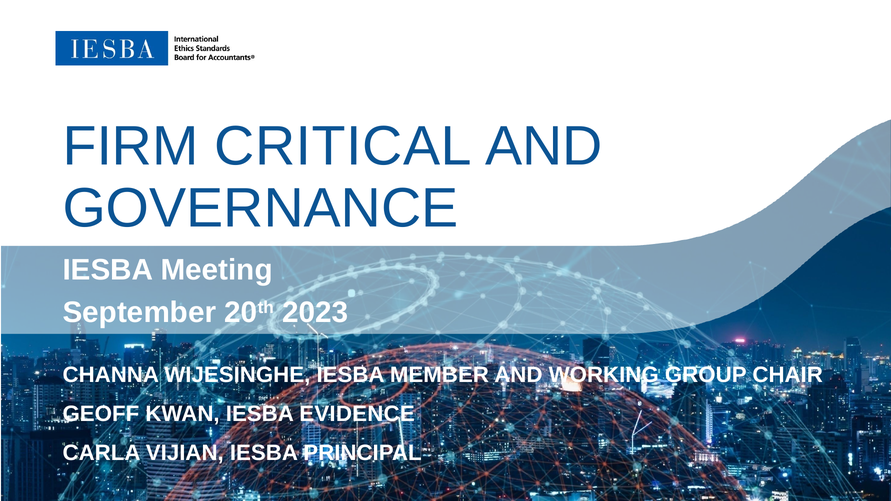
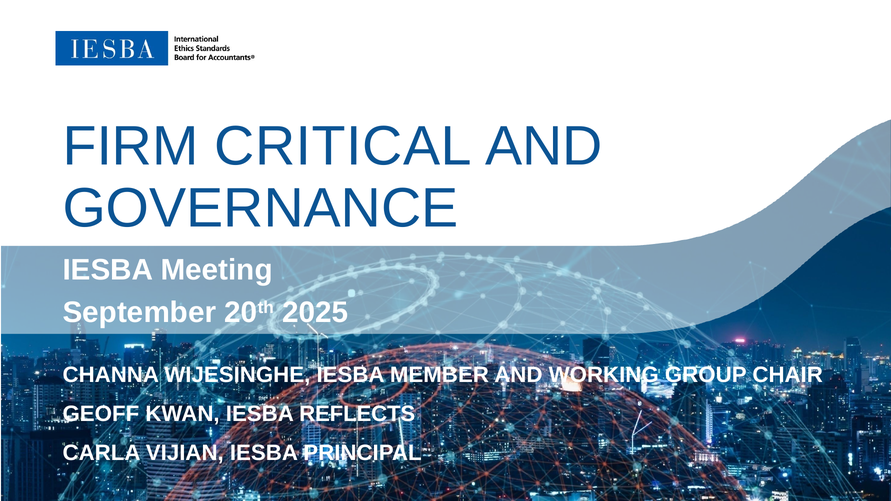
2023: 2023 -> 2025
EVIDENCE: EVIDENCE -> REFLECTS
